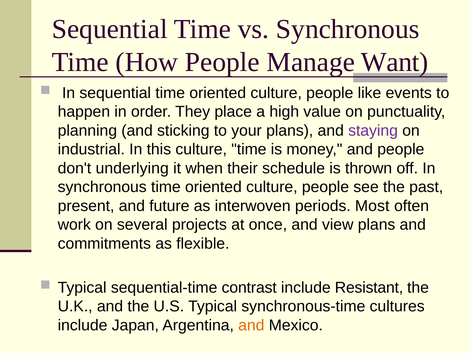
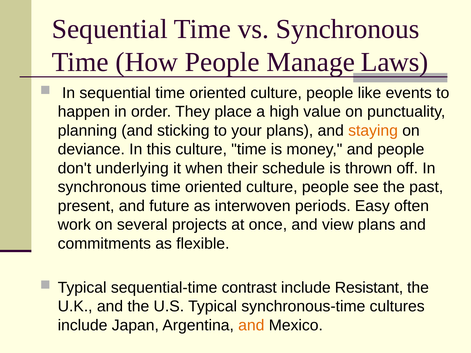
Want: Want -> Laws
staying colour: purple -> orange
industrial: industrial -> deviance
Most: Most -> Easy
